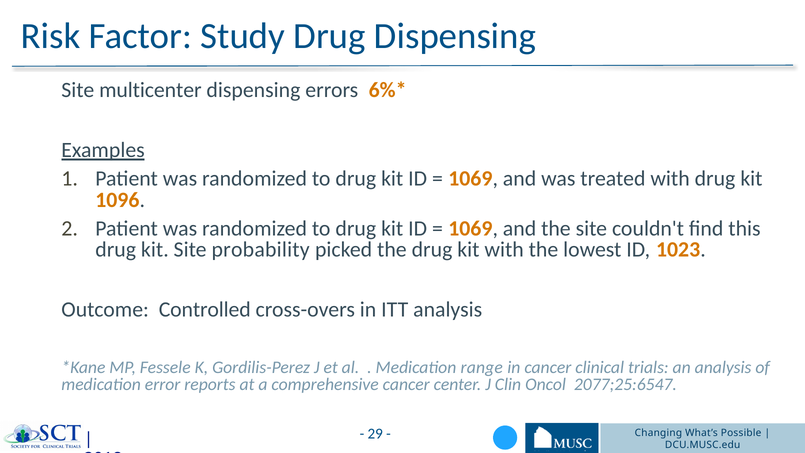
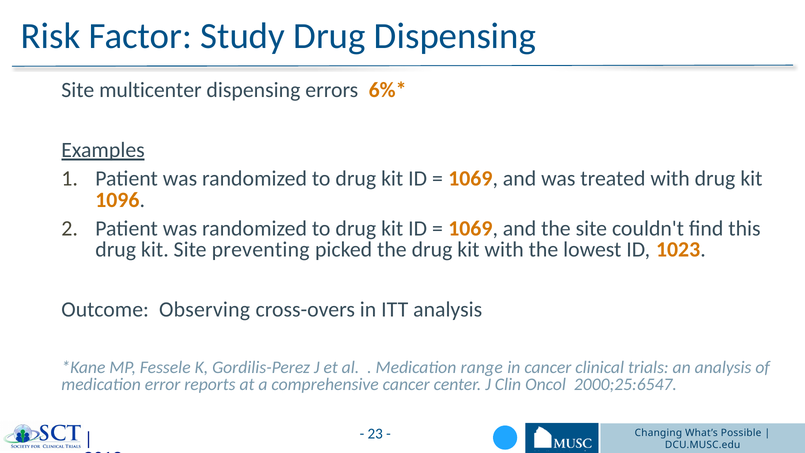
probability: probability -> preventing
Controlled: Controlled -> Observing
2077;25:6547: 2077;25:6547 -> 2000;25:6547
29: 29 -> 23
